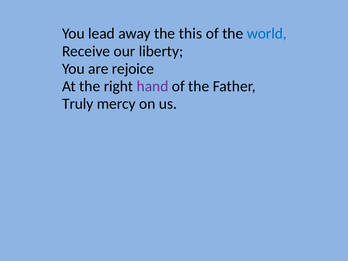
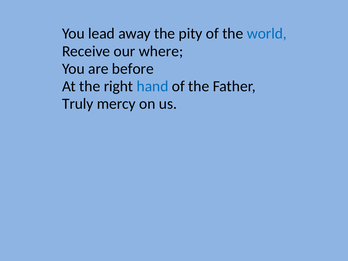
this: this -> pity
liberty: liberty -> where
rejoice: rejoice -> before
hand colour: purple -> blue
